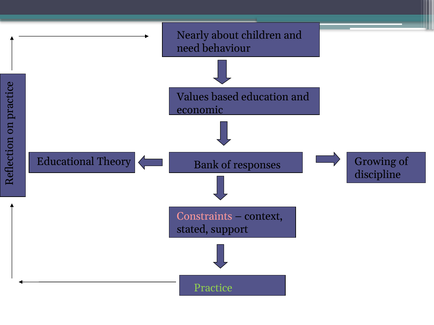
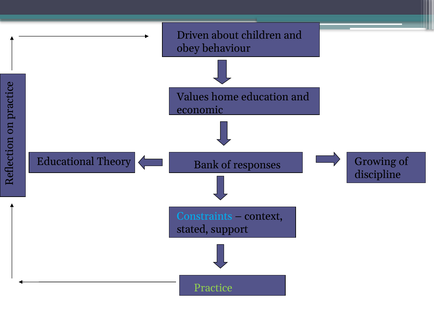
Nearly: Nearly -> Driven
need: need -> obey
based: based -> home
Constraints colour: pink -> light blue
